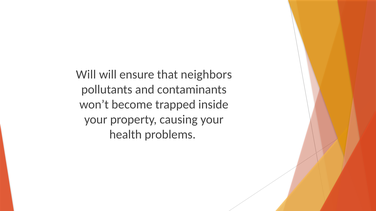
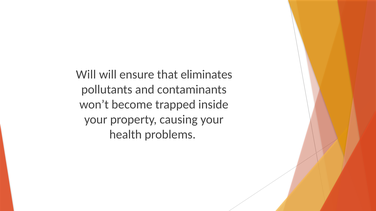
neighbors: neighbors -> eliminates
